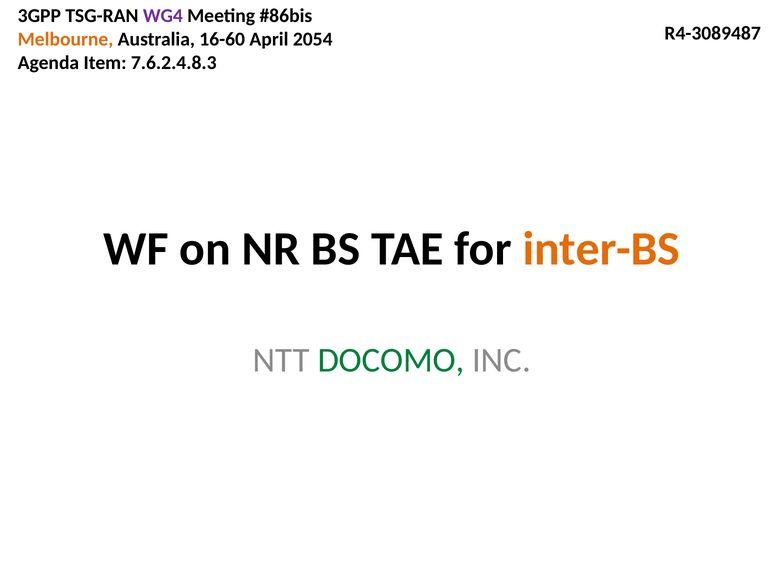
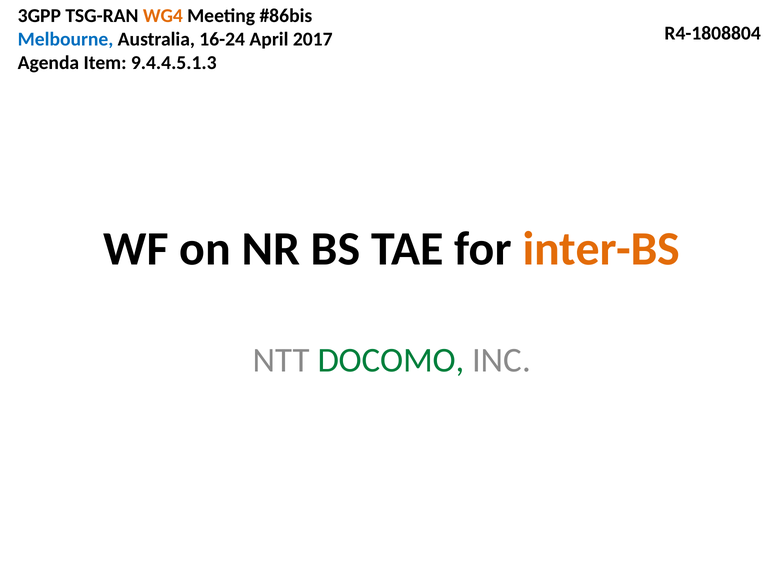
WG4 colour: purple -> orange
R4-3089487: R4-3089487 -> R4-1808804
Melbourne colour: orange -> blue
16-60: 16-60 -> 16-24
2054: 2054 -> 2017
7.6.2.4.8.3: 7.6.2.4.8.3 -> 9.4.4.5.1.3
